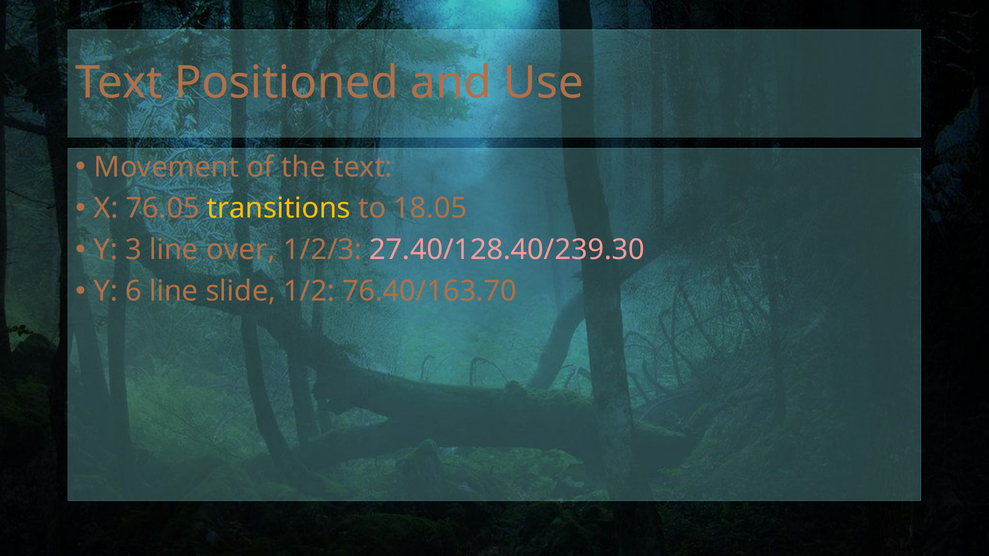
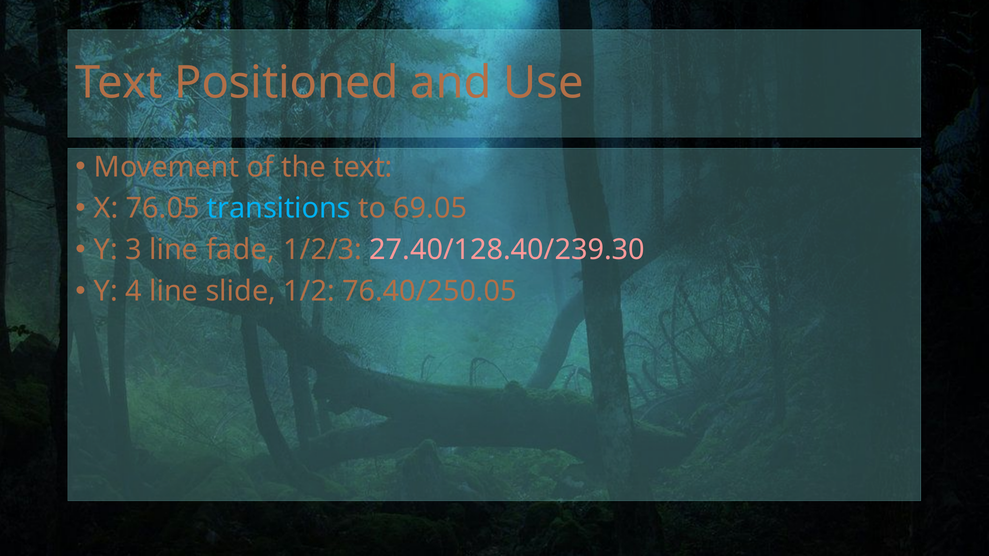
transitions colour: yellow -> light blue
18.05: 18.05 -> 69.05
over: over -> fade
6: 6 -> 4
76.40/163.70: 76.40/163.70 -> 76.40/250.05
